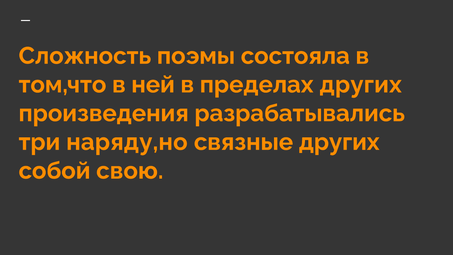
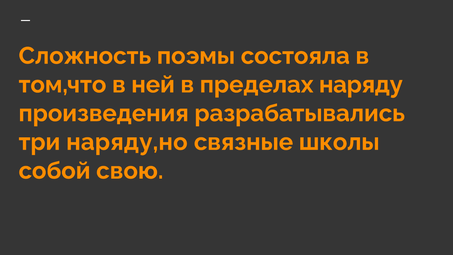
пределах других: других -> наряду
связные других: других -> школы
